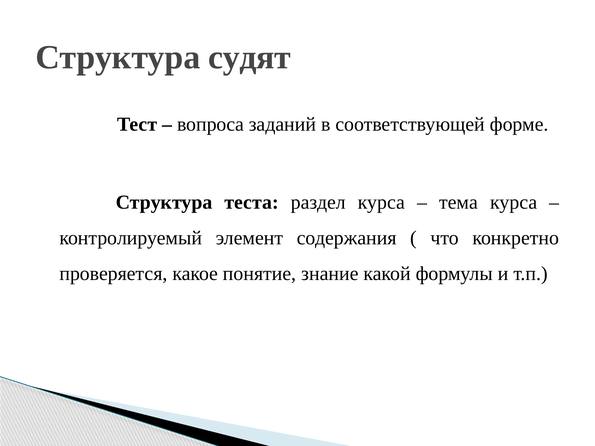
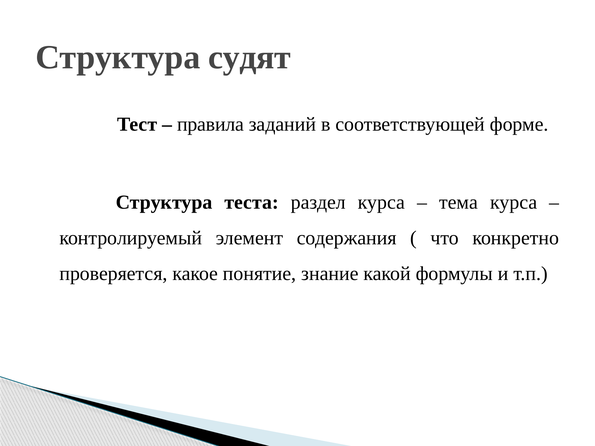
вопроса: вопроса -> правила
